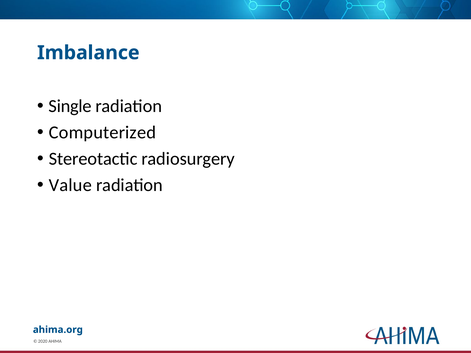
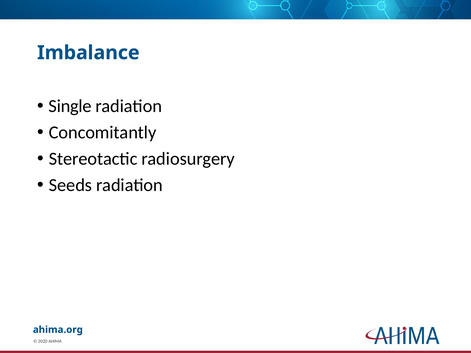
Computerized: Computerized -> Concomitantly
Value: Value -> Seeds
